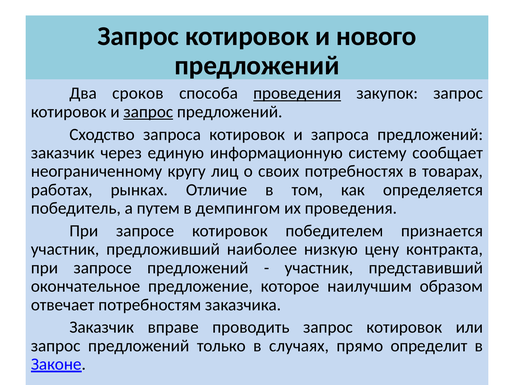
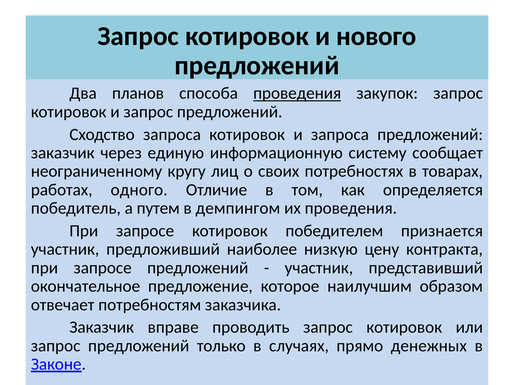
сроков: сроков -> планов
запрос at (148, 112) underline: present -> none
рынках: рынках -> одного
определит: определит -> денежных
